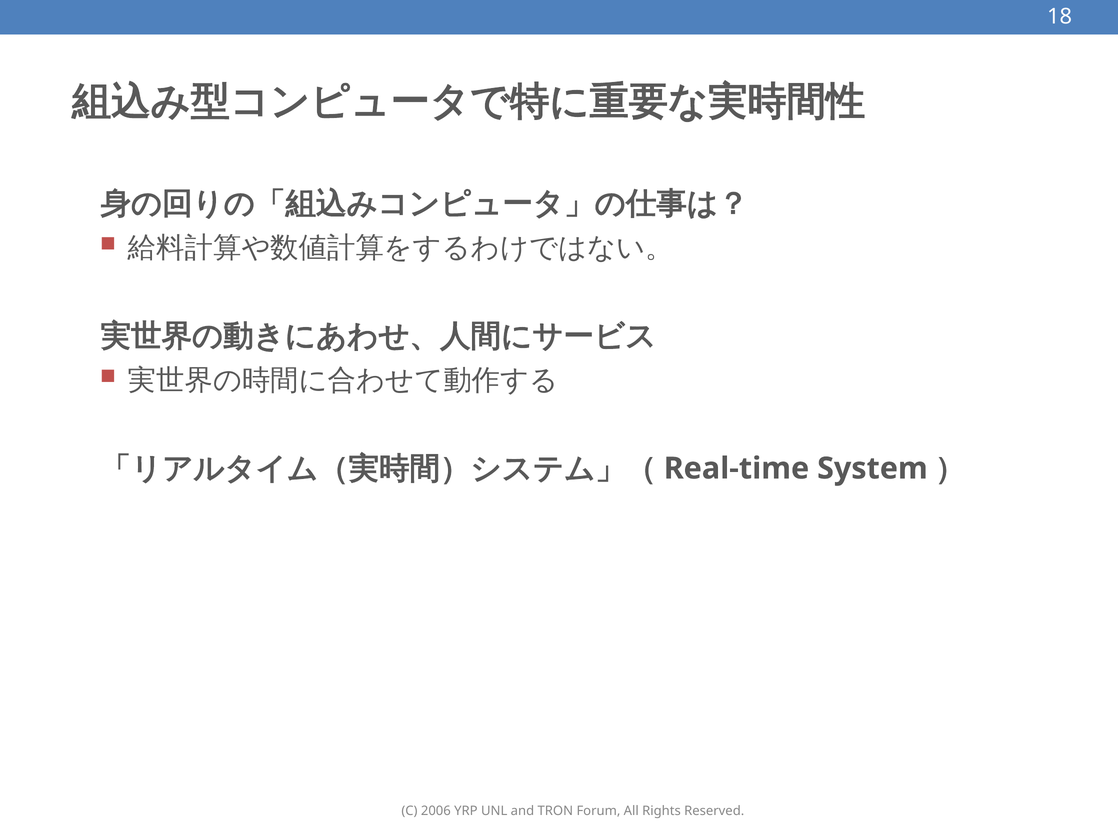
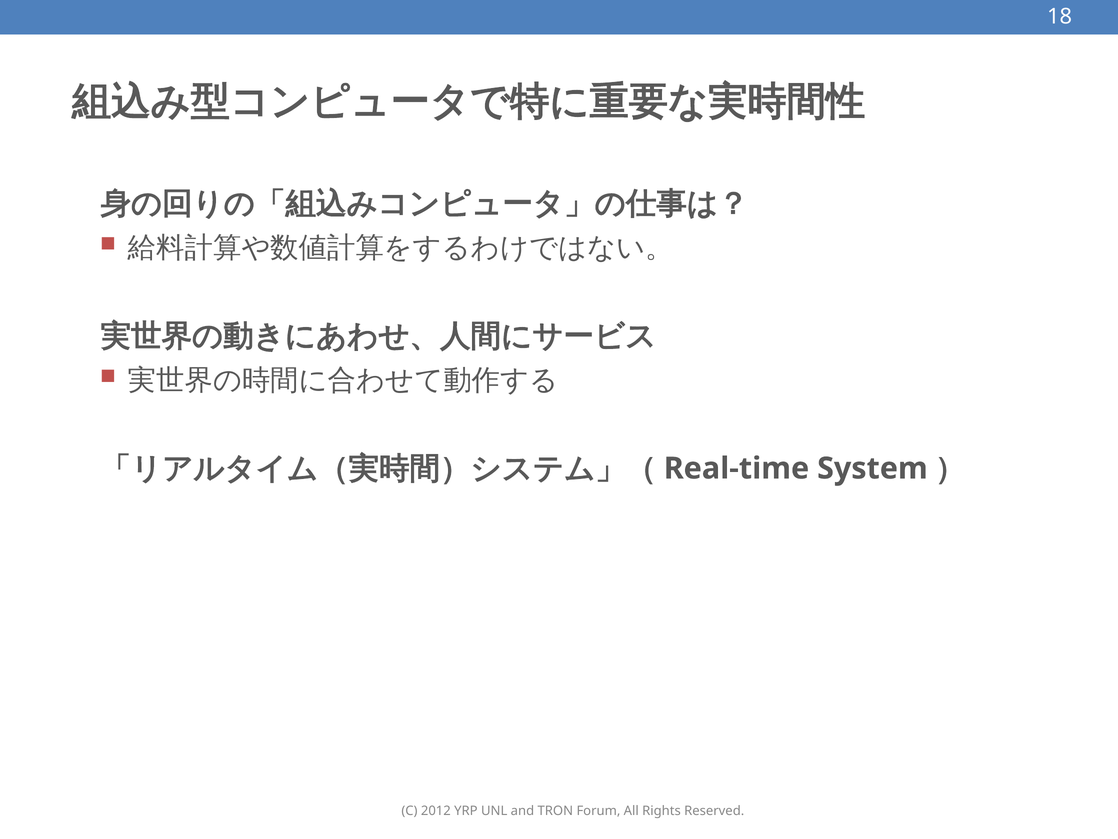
2006: 2006 -> 2012
